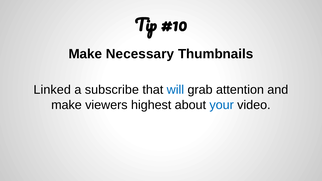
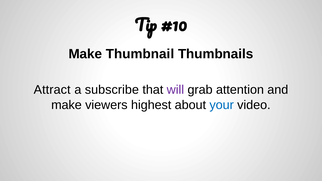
Necessary: Necessary -> Thumbnail
Linked: Linked -> Attract
will colour: blue -> purple
